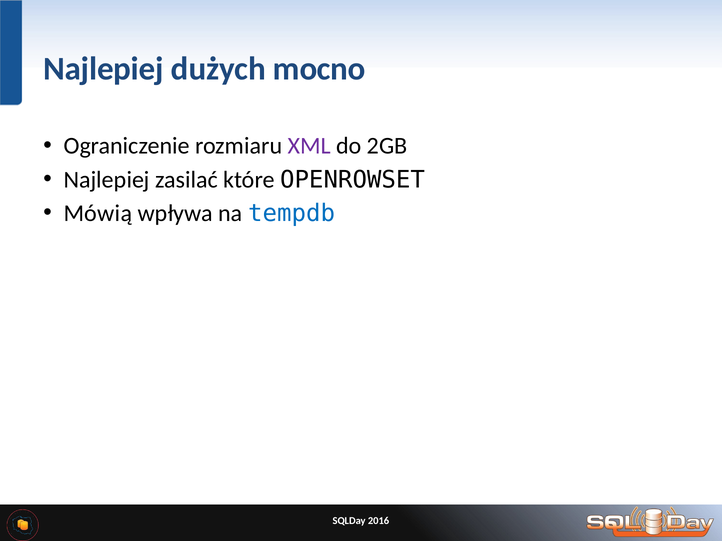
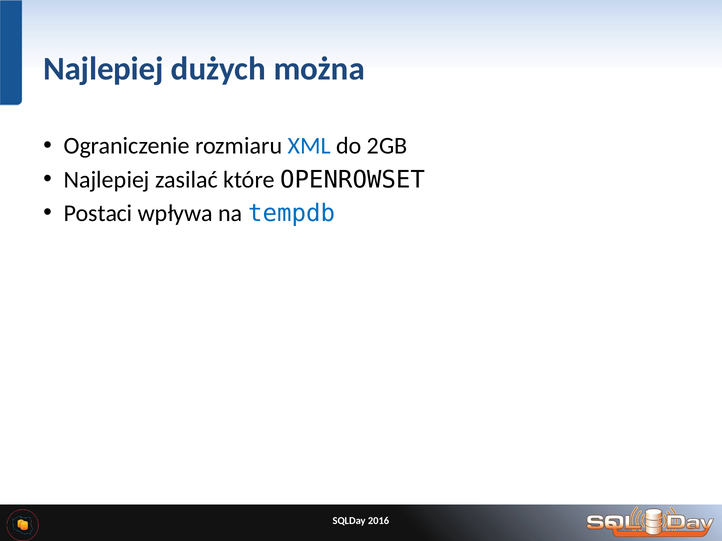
mocno: mocno -> można
XML colour: purple -> blue
Mówią: Mówią -> Postaci
